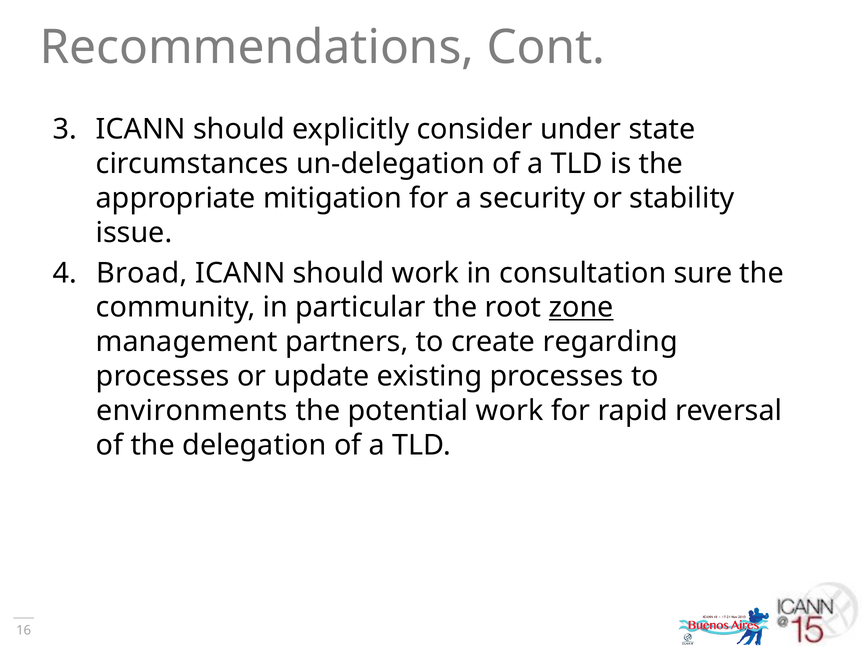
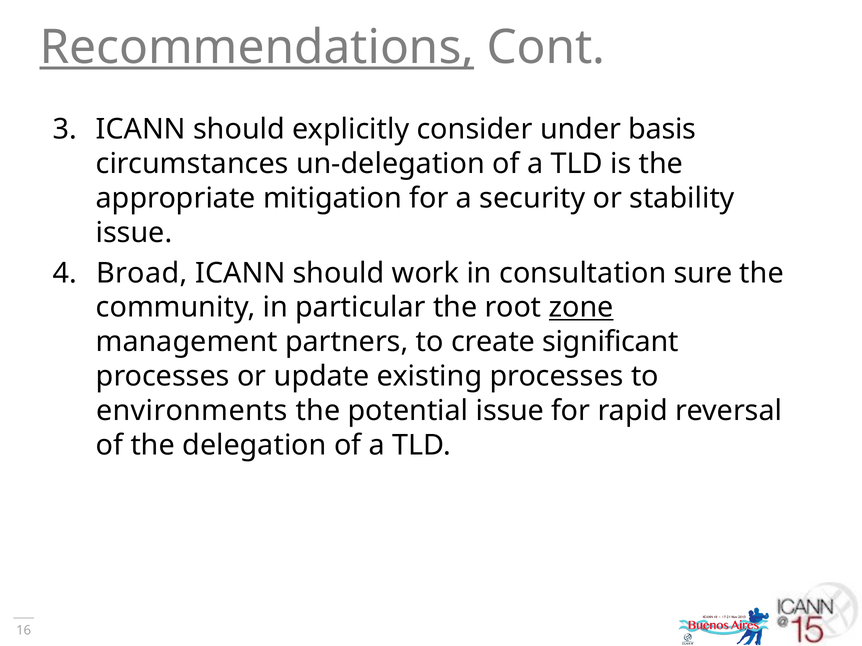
Recommendations underline: none -> present
state: state -> basis
regarding: regarding -> significant
potential work: work -> issue
